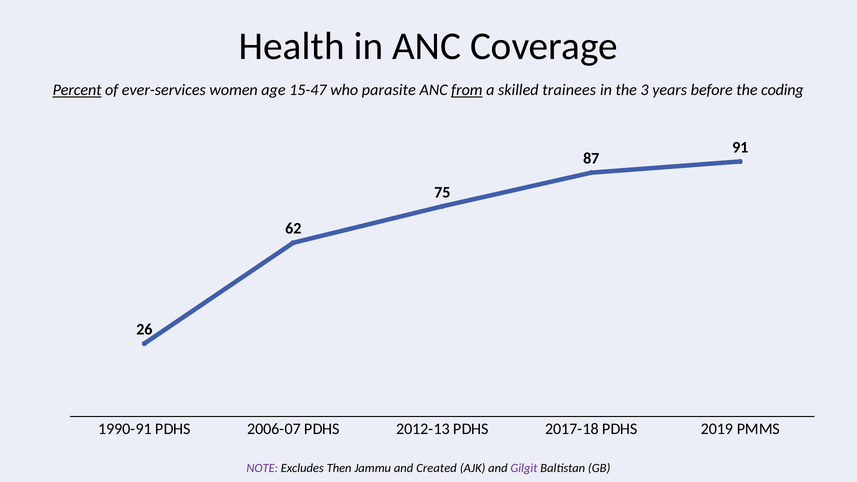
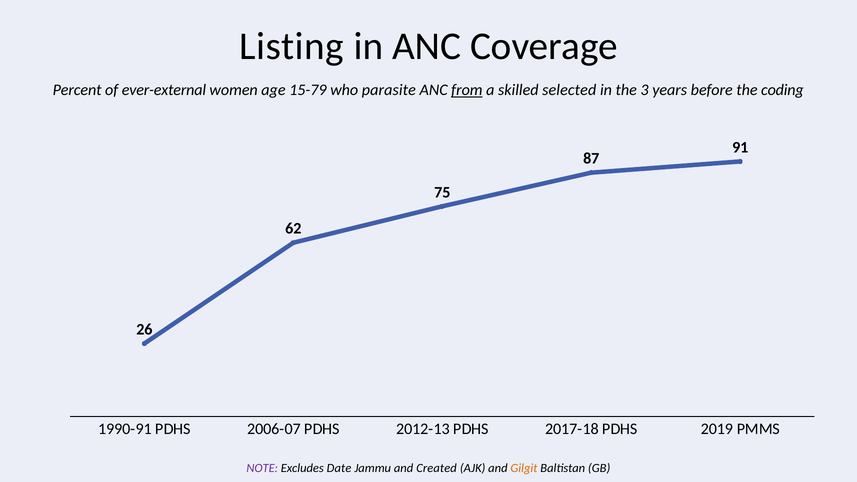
Health: Health -> Listing
Percent underline: present -> none
ever-services: ever-services -> ever-external
15-47: 15-47 -> 15-79
trainees: trainees -> selected
Then: Then -> Date
Gilgit colour: purple -> orange
